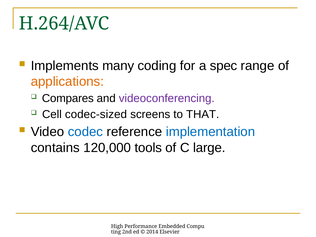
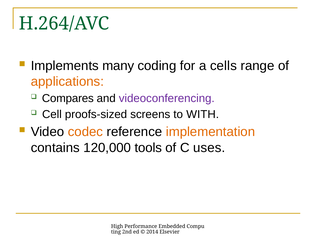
spec: spec -> cells
codec-sized: codec-sized -> proofs-sized
THAT: THAT -> WITH
codec colour: blue -> orange
implementation colour: blue -> orange
large: large -> uses
